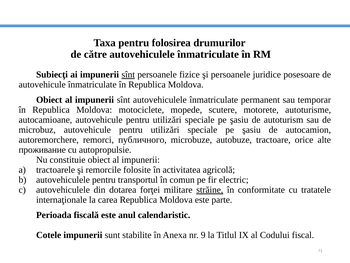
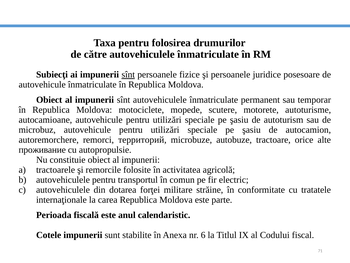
публичного: публичного -> территорий
străine underline: present -> none
9: 9 -> 6
